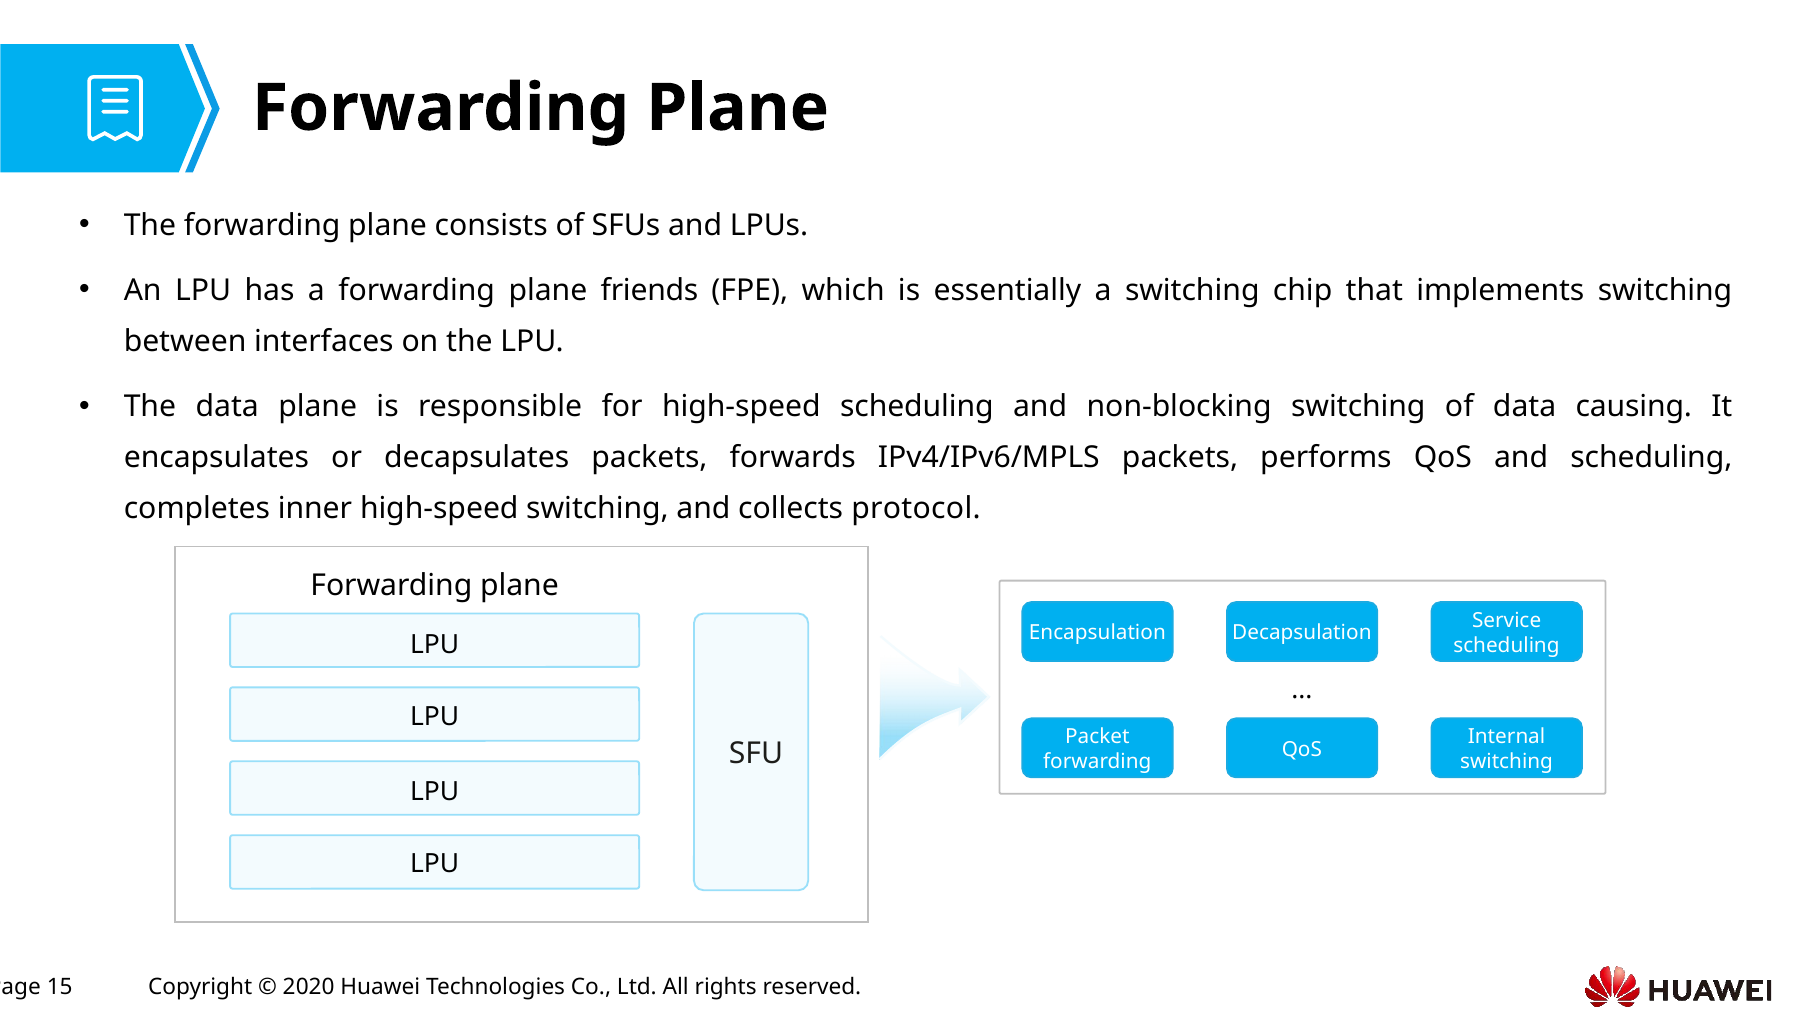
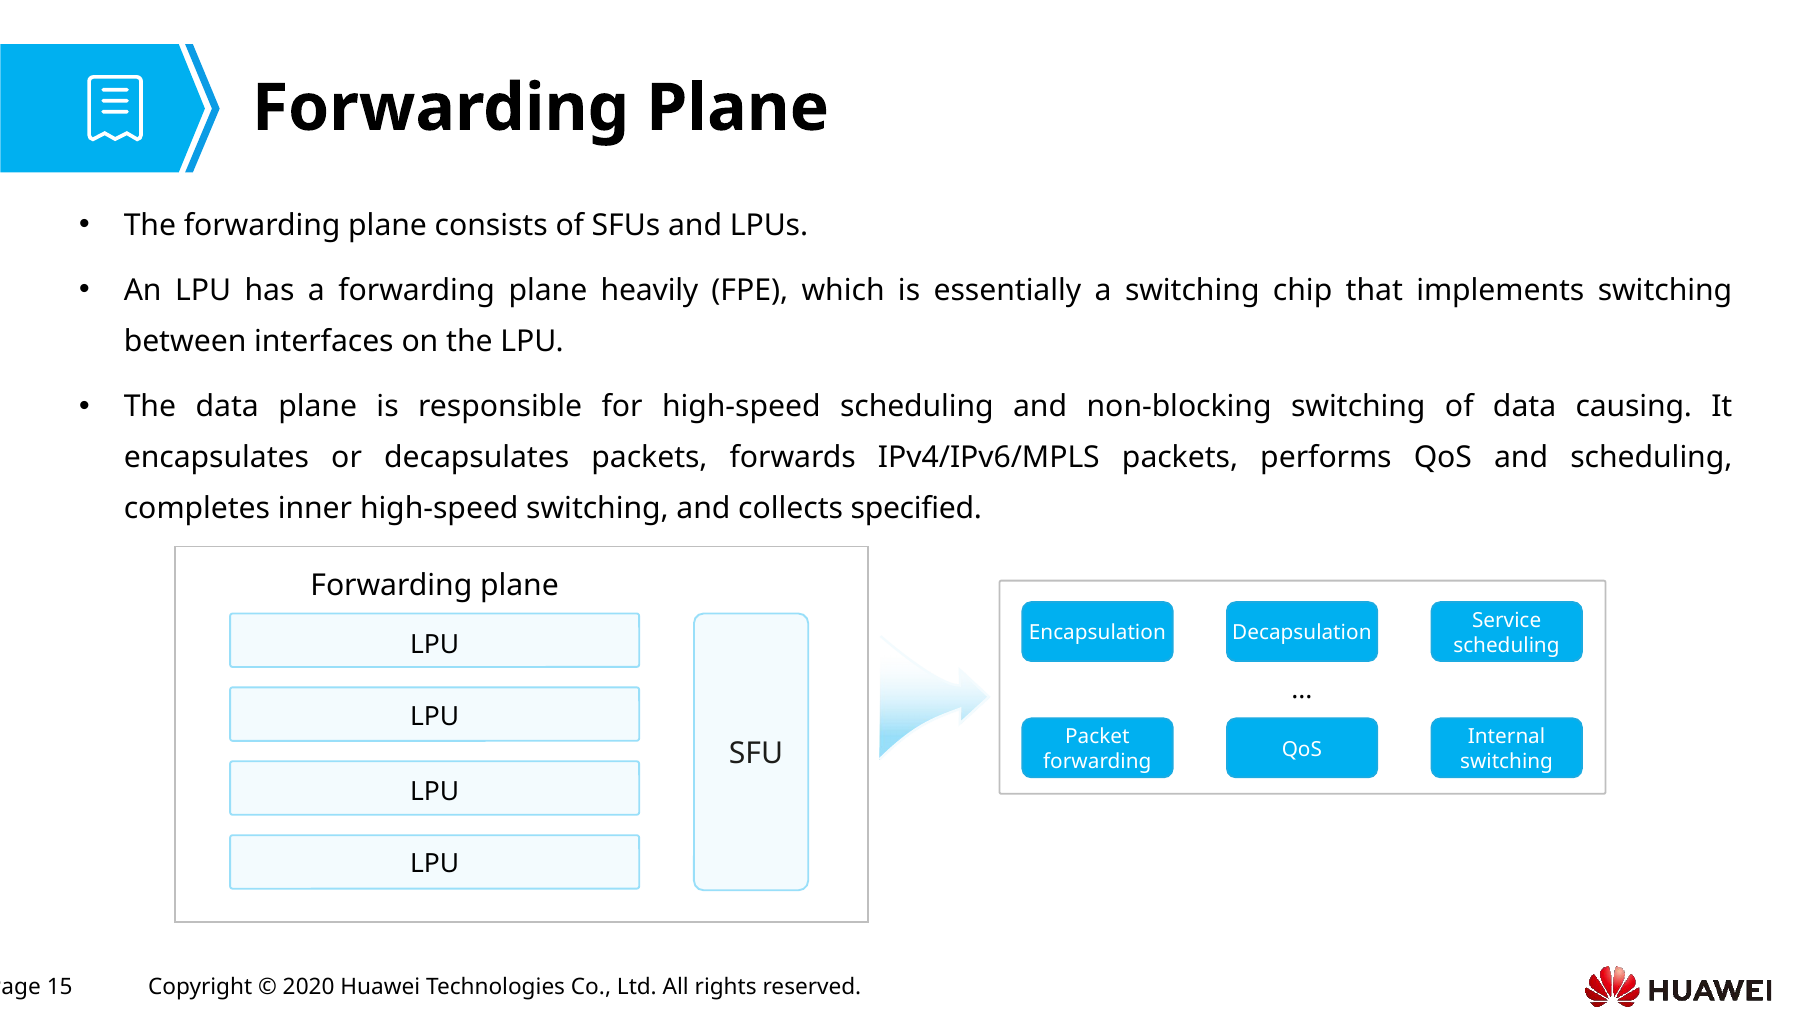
friends: friends -> heavily
protocol: protocol -> specified
